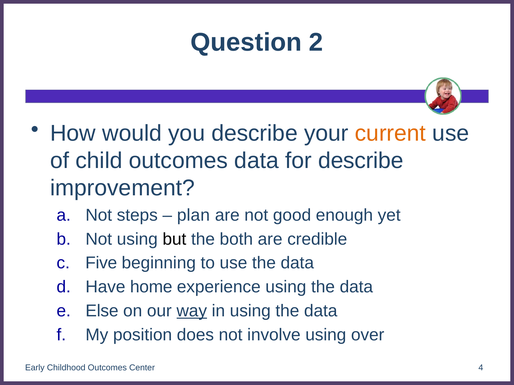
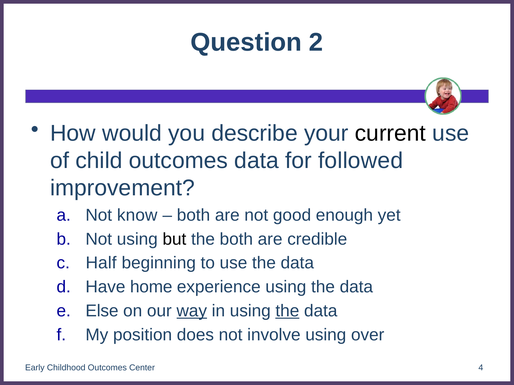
current colour: orange -> black
for describe: describe -> followed
steps: steps -> know
plan at (193, 215): plan -> both
Five: Five -> Half
the at (287, 311) underline: none -> present
